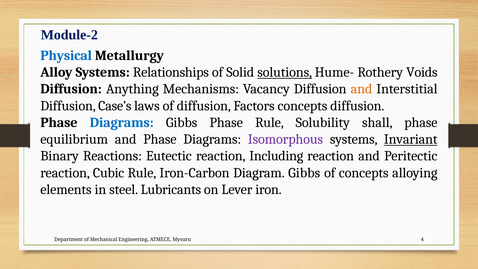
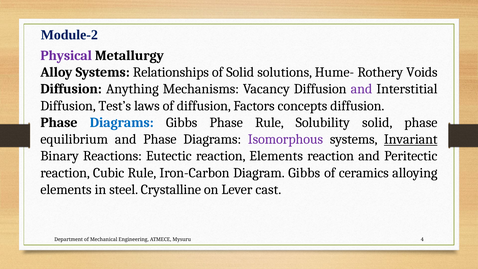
Physical colour: blue -> purple
solutions underline: present -> none
and at (361, 89) colour: orange -> purple
Case’s: Case’s -> Test’s
Solubility shall: shall -> solid
reaction Including: Including -> Elements
of concepts: concepts -> ceramics
Lubricants: Lubricants -> Crystalline
iron: iron -> cast
